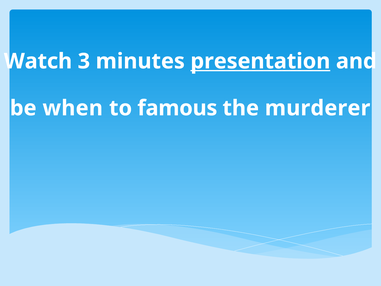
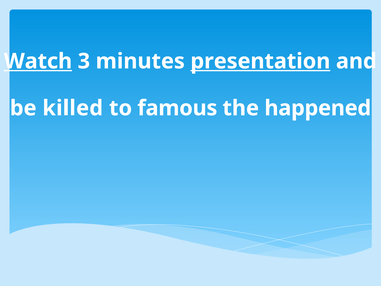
Watch underline: none -> present
when: when -> killed
murderer: murderer -> happened
